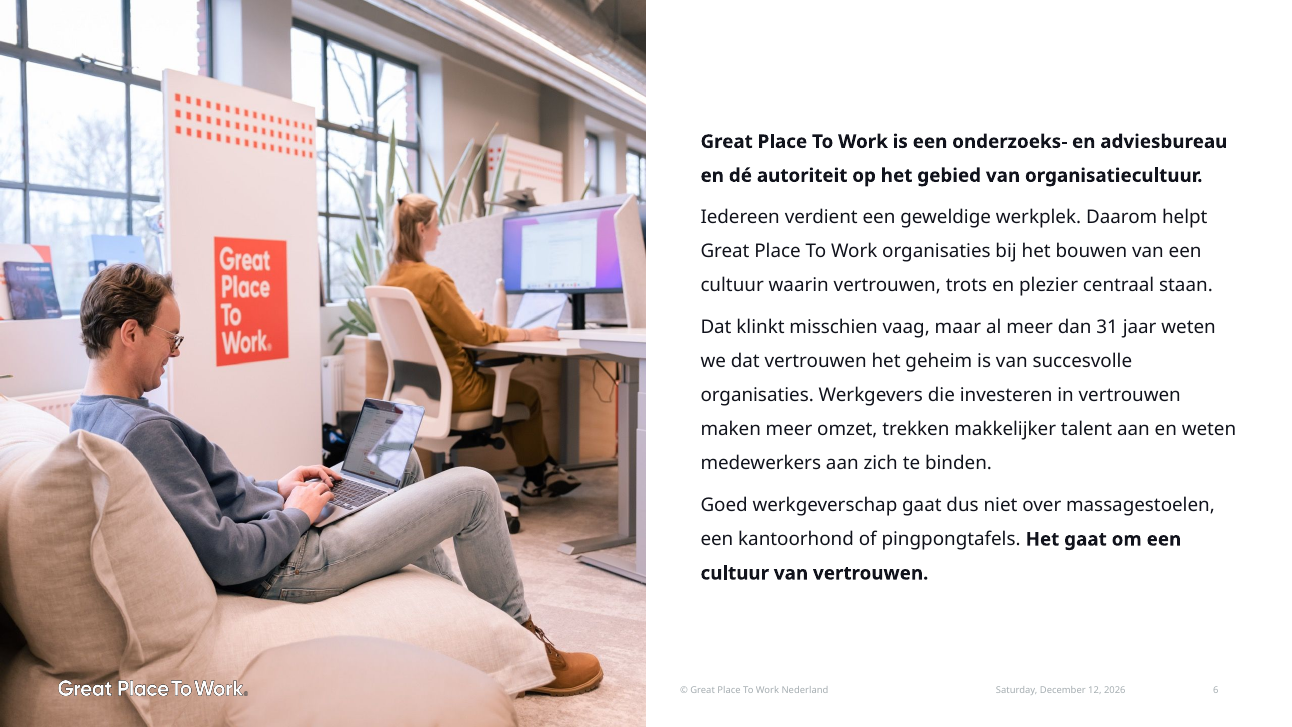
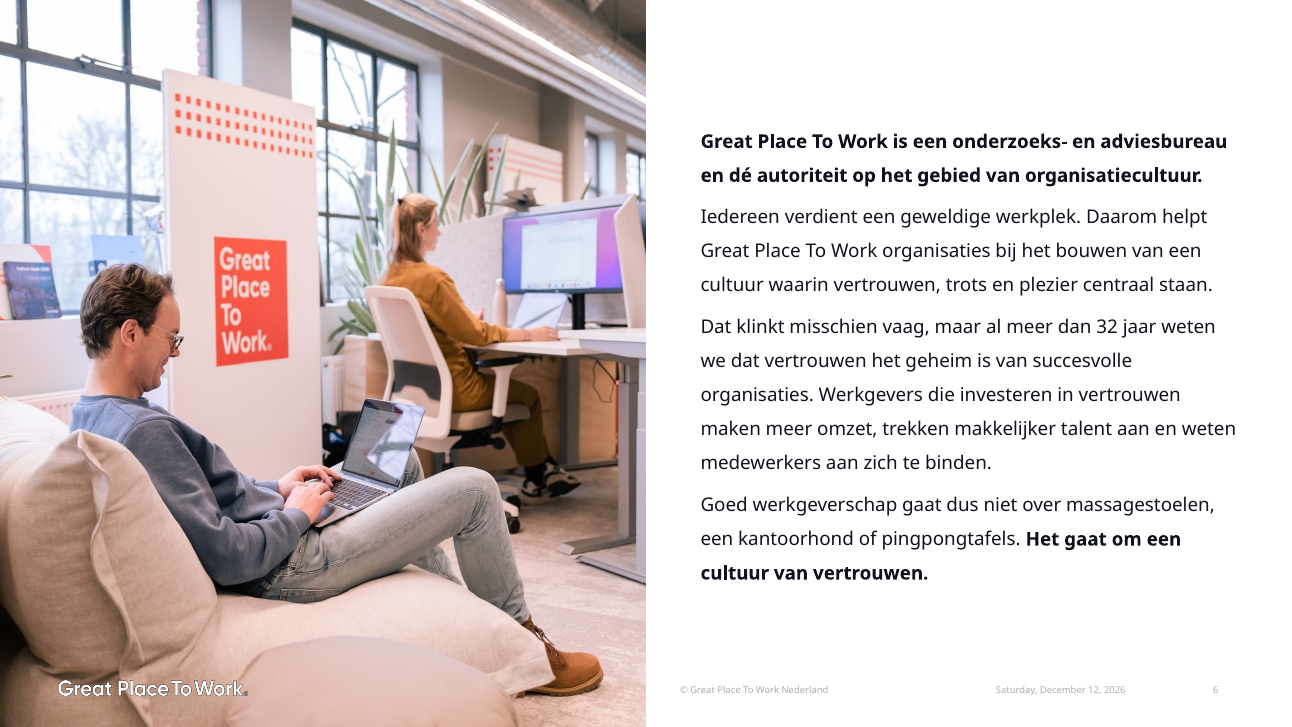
31: 31 -> 32
